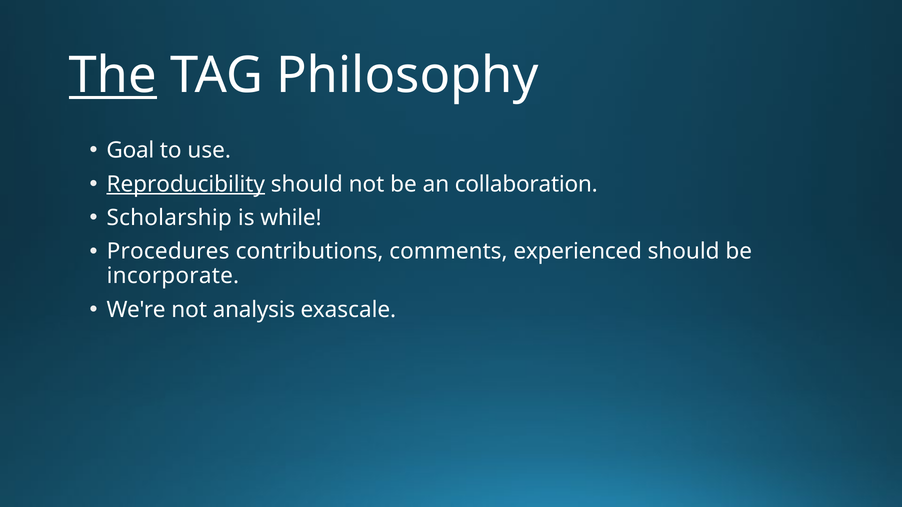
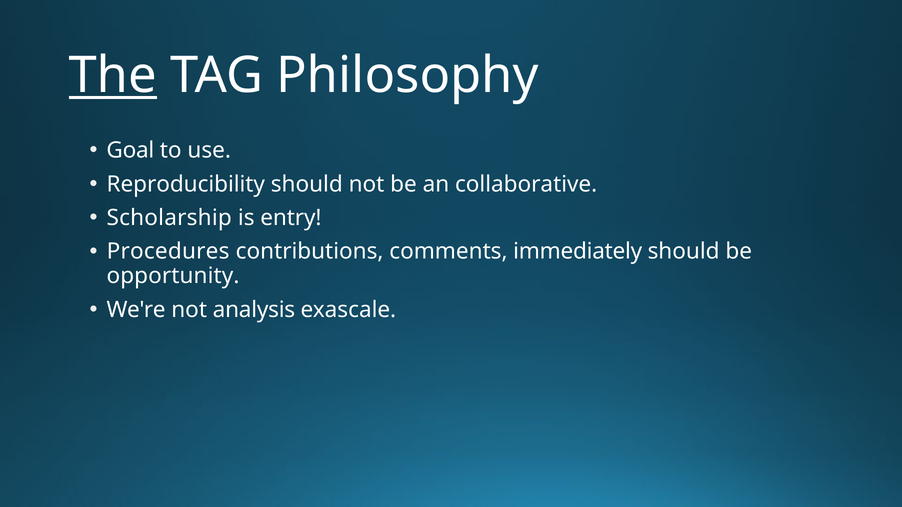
Reproducibility underline: present -> none
collaboration: collaboration -> collaborative
while: while -> entry
experienced: experienced -> immediately
incorporate: incorporate -> opportunity
